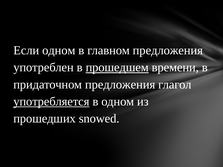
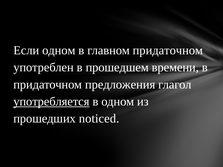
главном предложения: предложения -> придаточном
прошедшем underline: present -> none
snowed: snowed -> noticed
